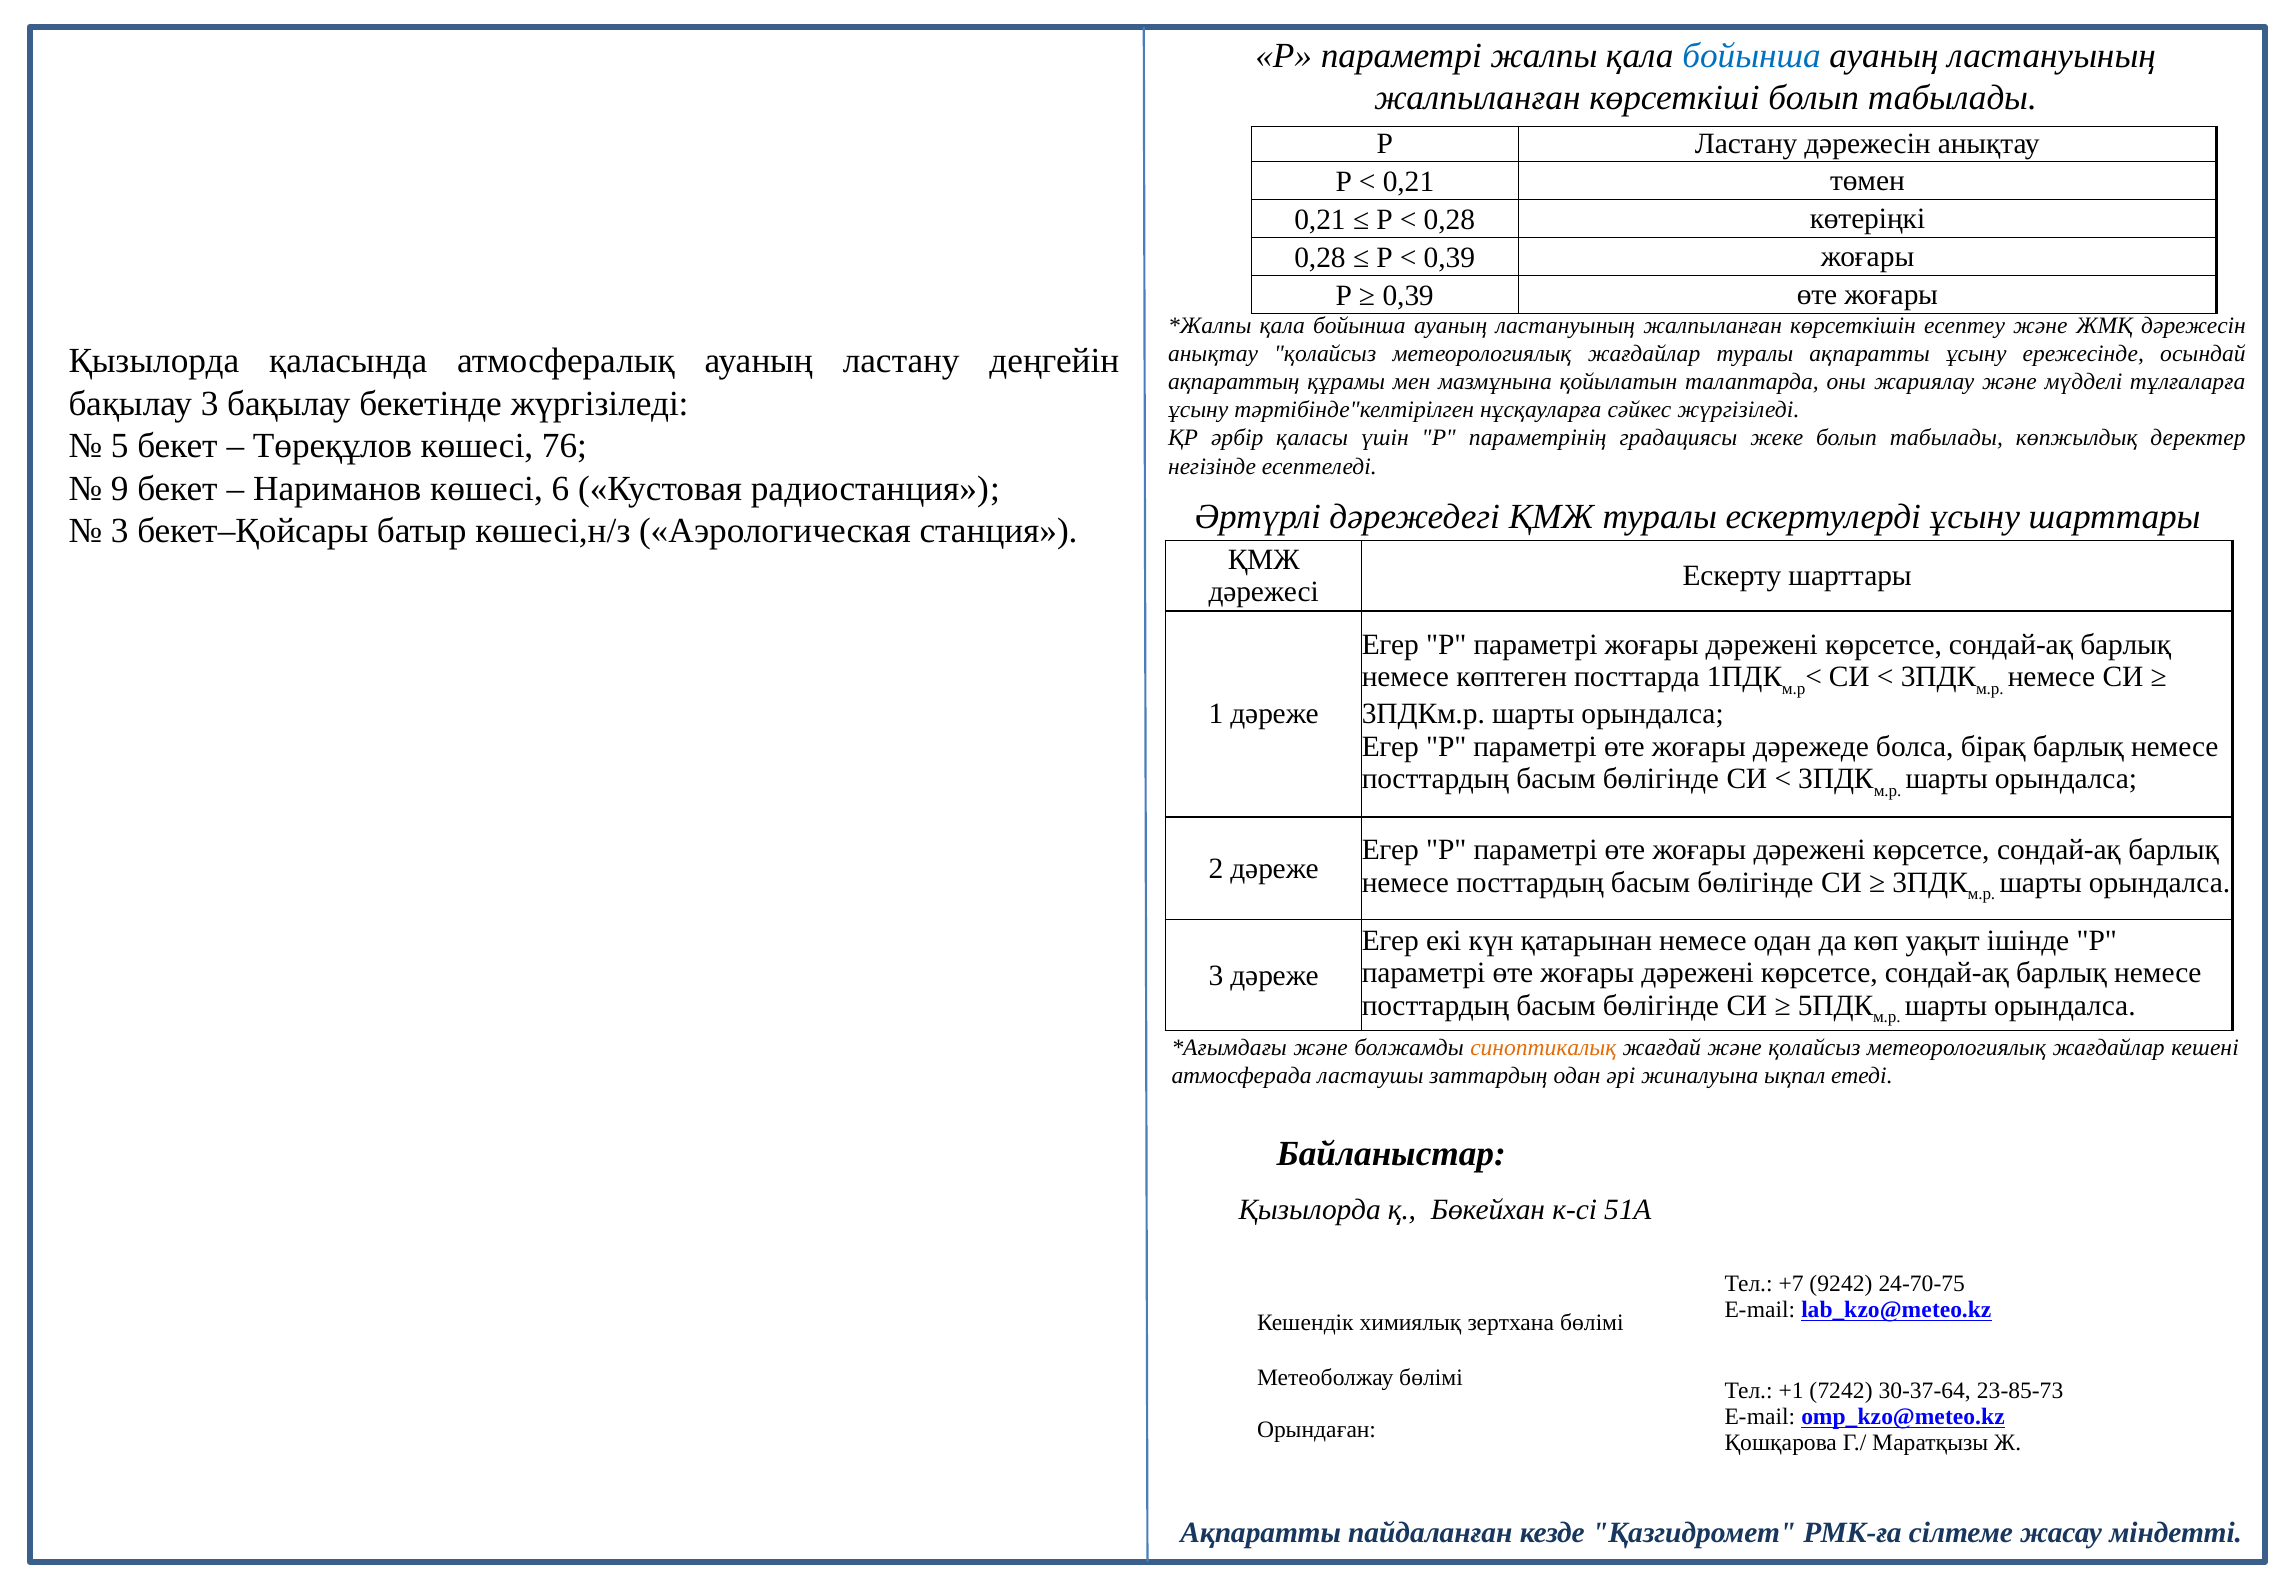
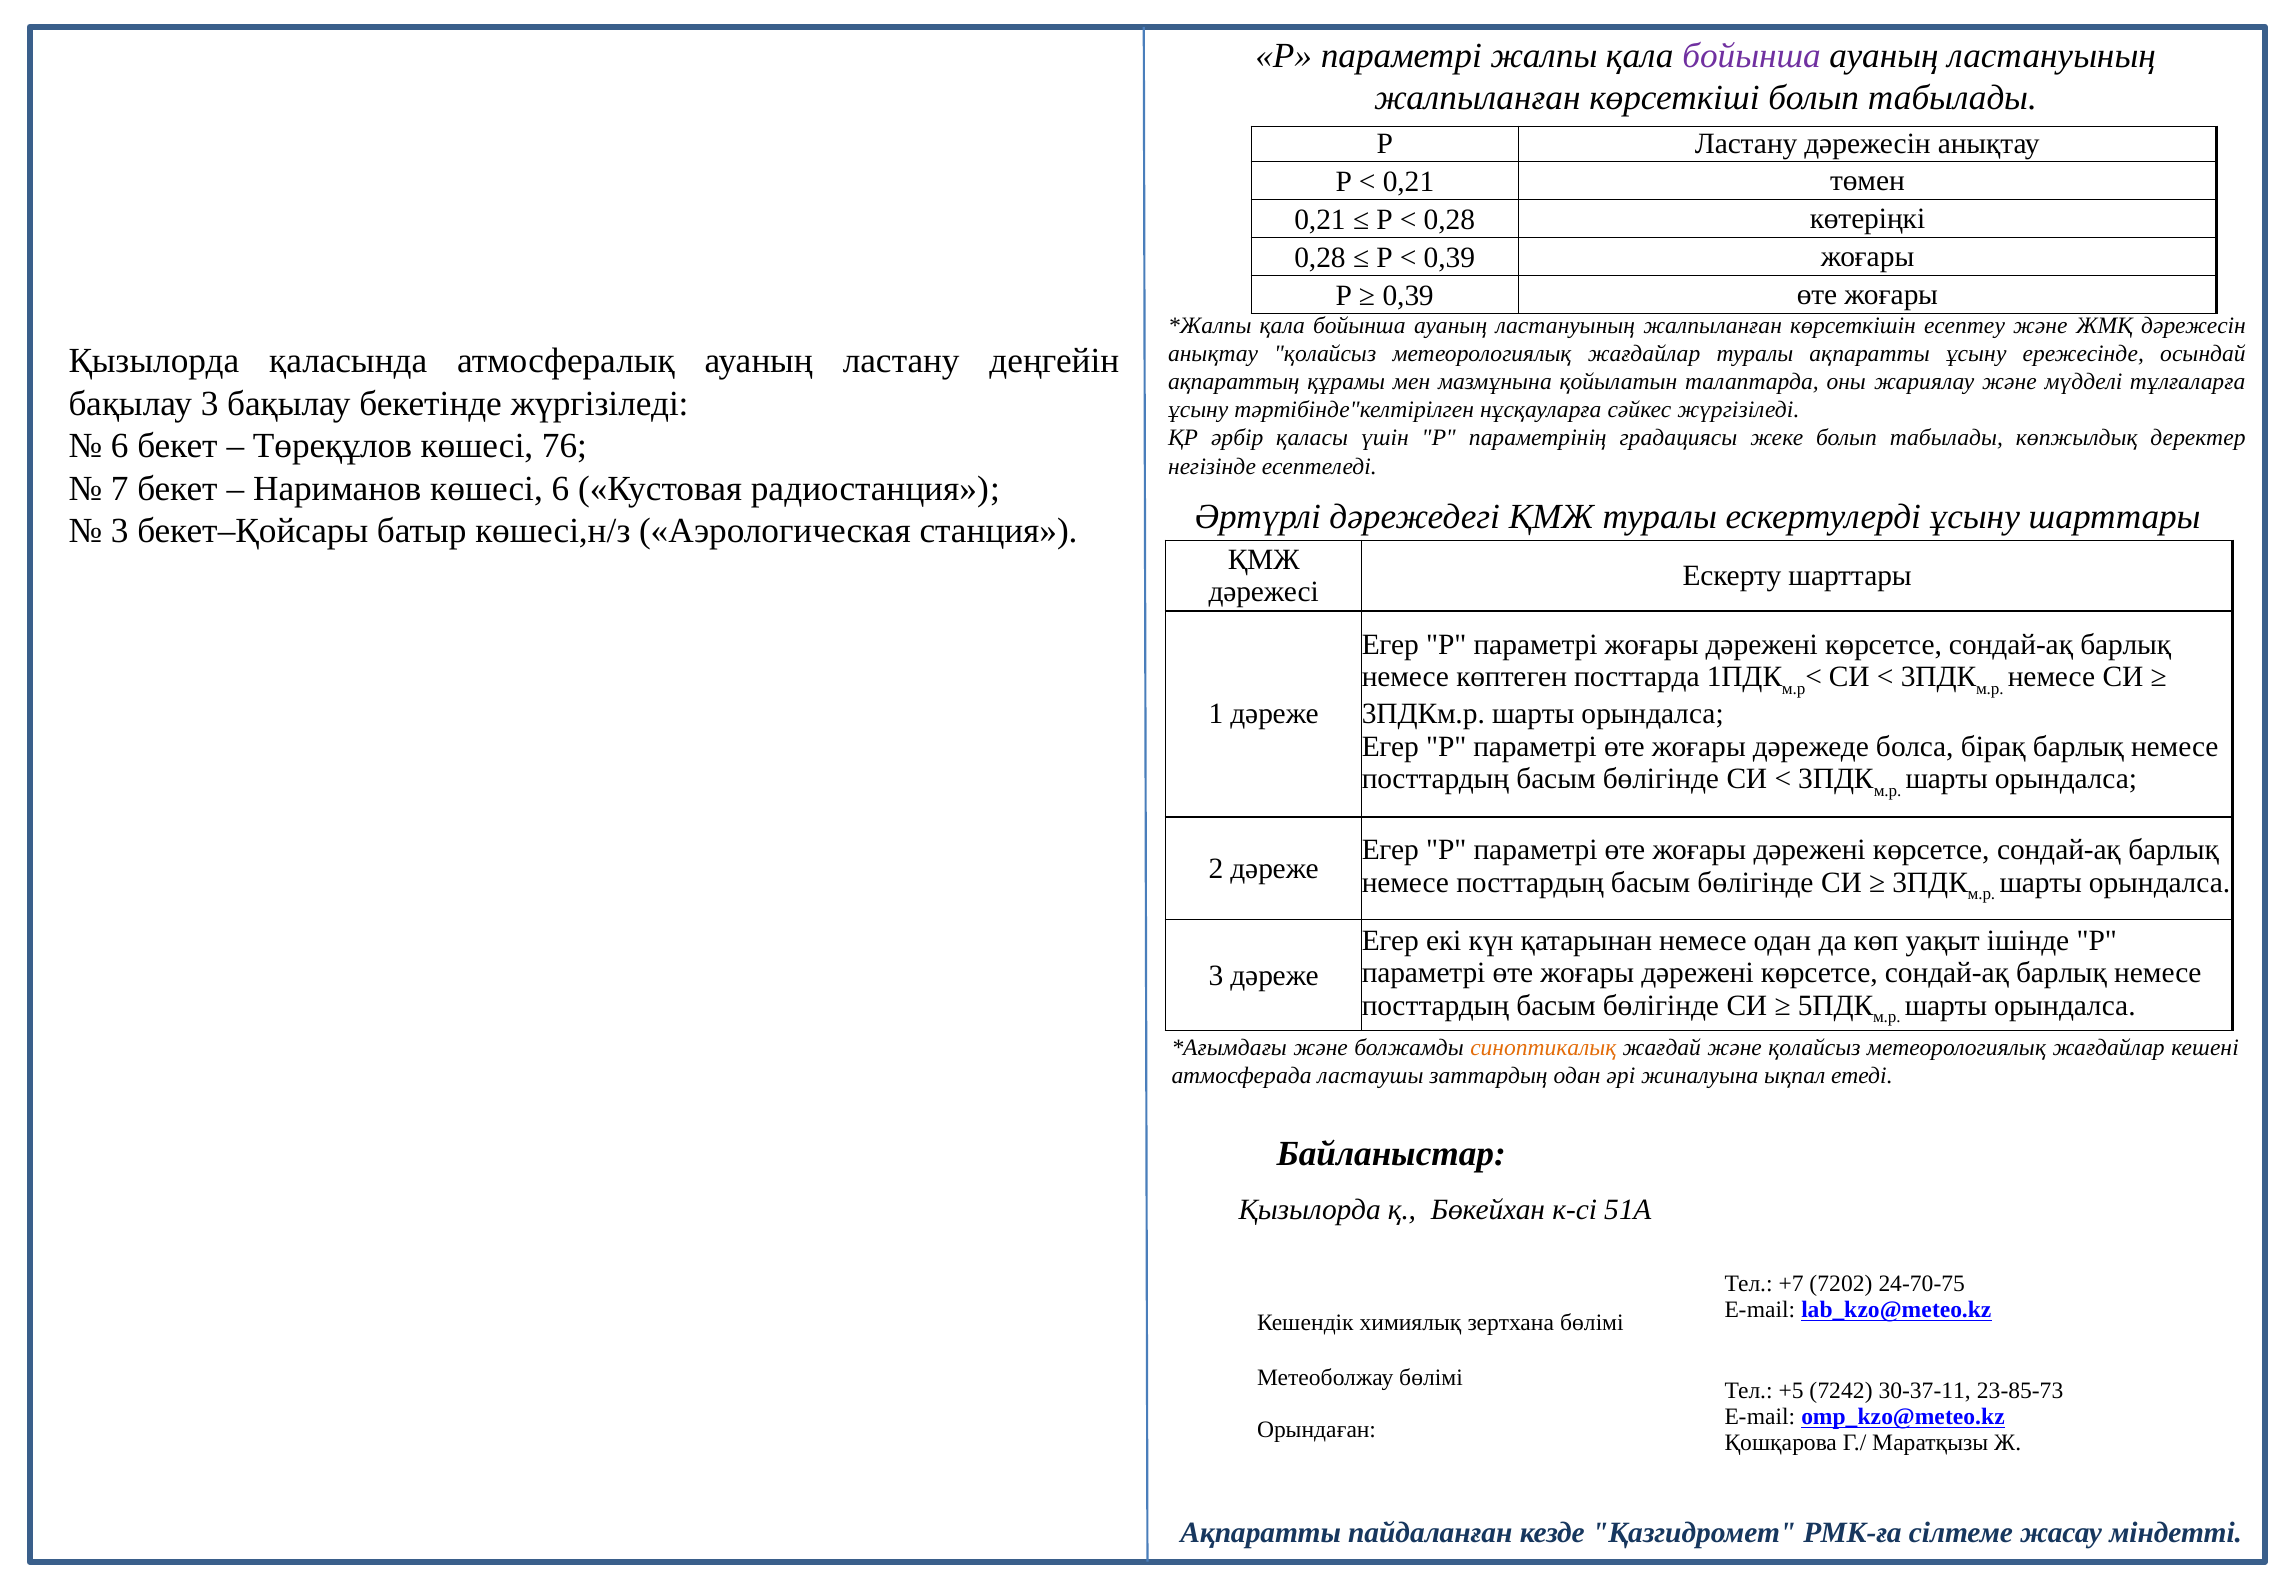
бойынша at (1752, 55) colour: blue -> purple
5 at (120, 446): 5 -> 6
9: 9 -> 7
9242: 9242 -> 7202
+1: +1 -> +5
30-37-64: 30-37-64 -> 30-37-11
